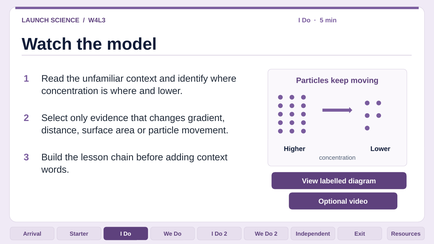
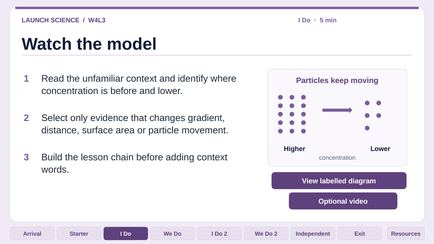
is where: where -> before
